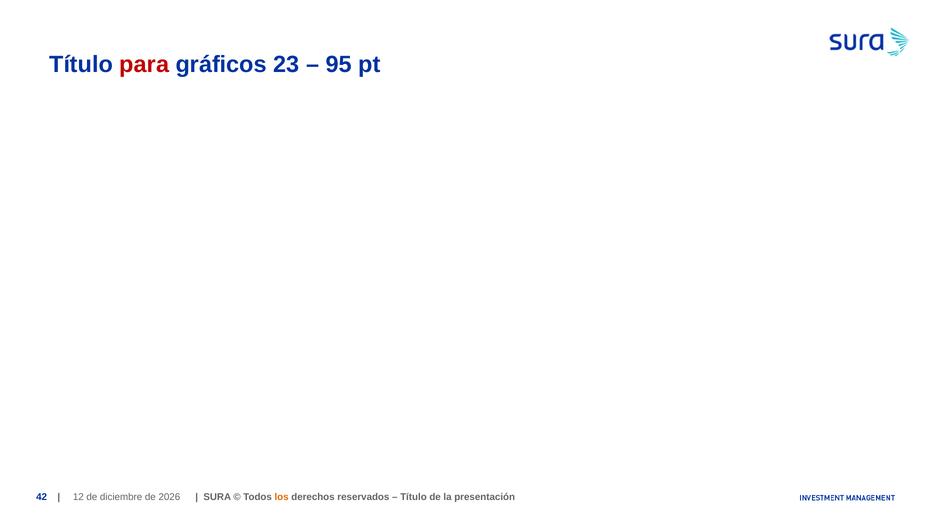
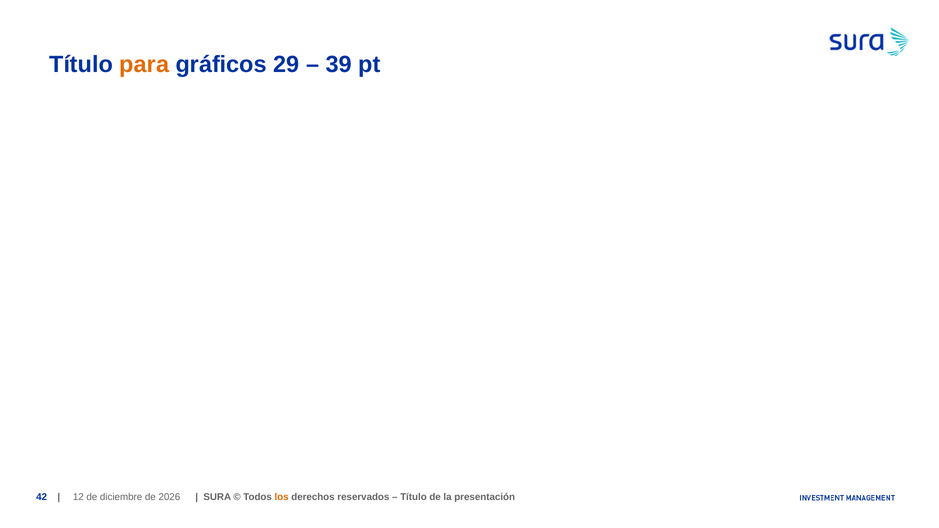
para colour: red -> orange
23: 23 -> 29
95: 95 -> 39
